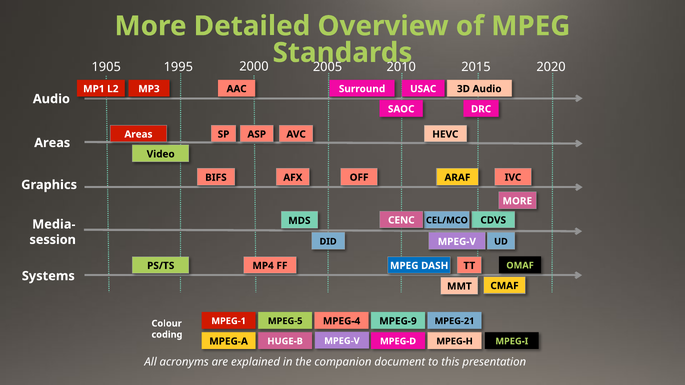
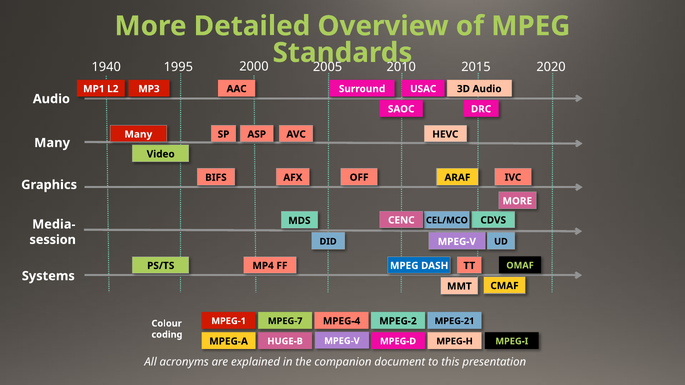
1905: 1905 -> 1940
Areas at (138, 134): Areas -> Many
Areas at (52, 143): Areas -> Many
MPEG-5: MPEG-5 -> MPEG-7
MPEG-9: MPEG-9 -> MPEG-2
